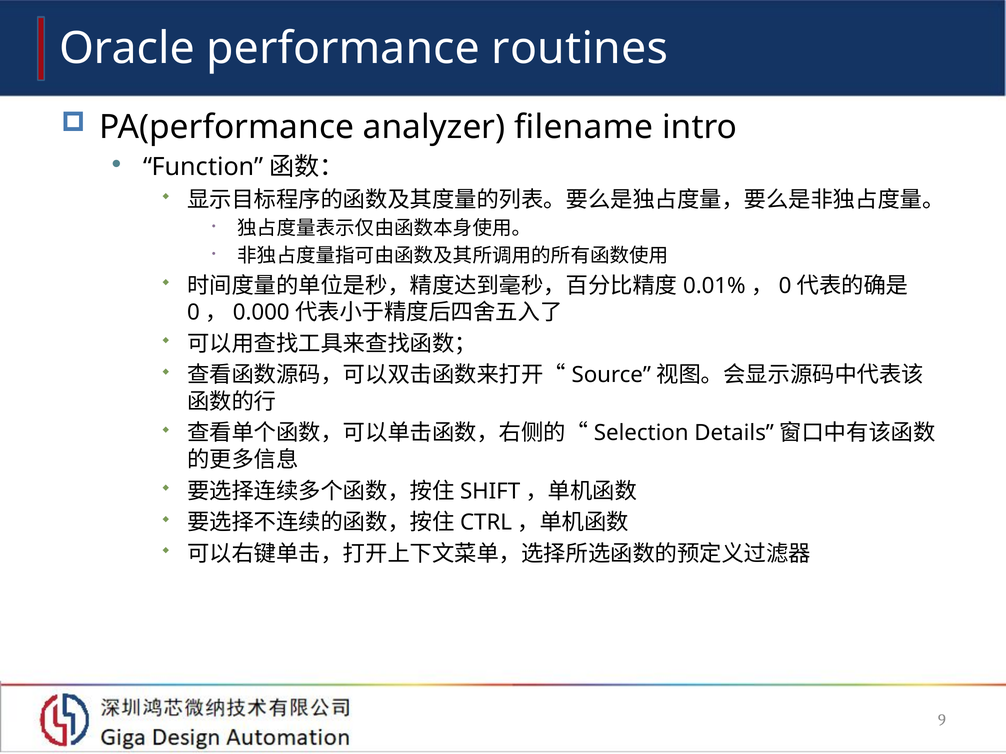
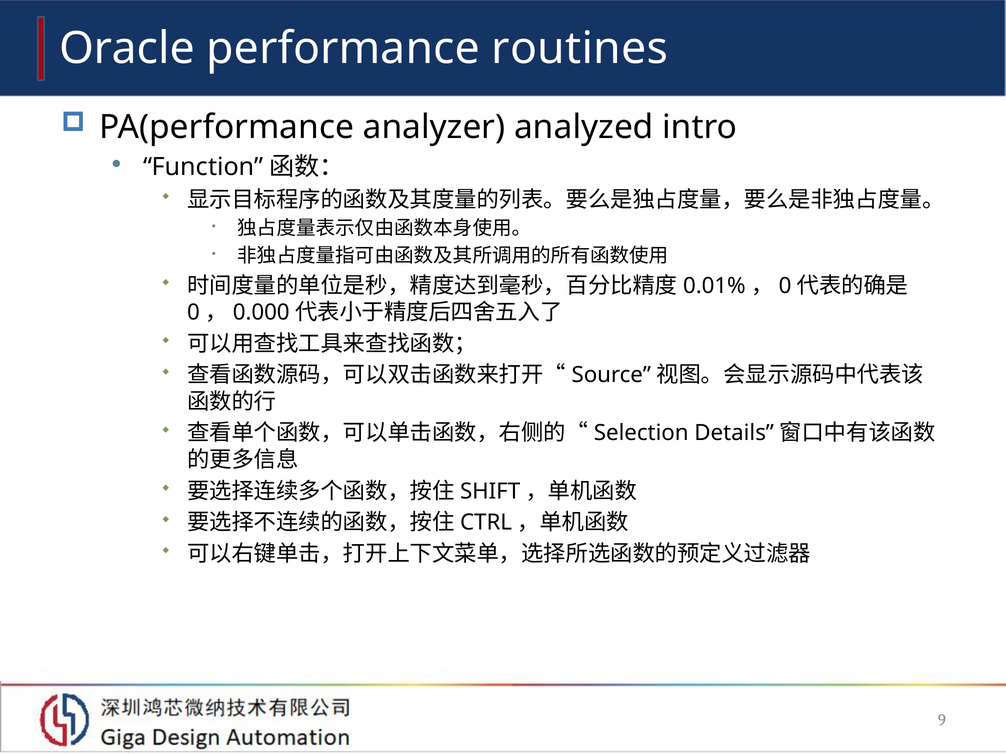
filename: filename -> analyzed
